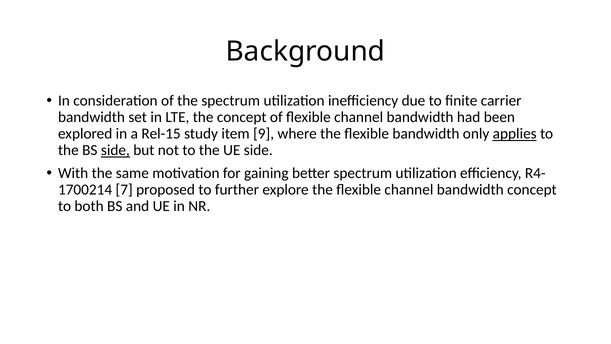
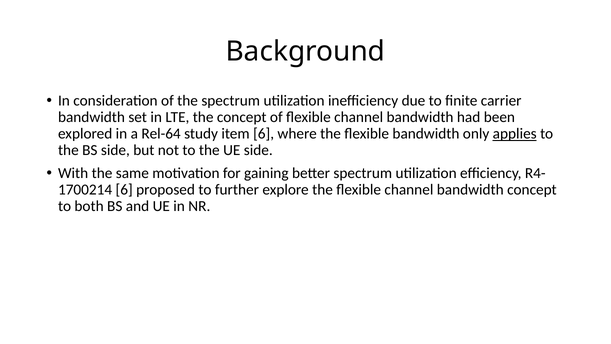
Rel-15: Rel-15 -> Rel-64
item 9: 9 -> 6
side at (115, 150) underline: present -> none
7 at (124, 190): 7 -> 6
